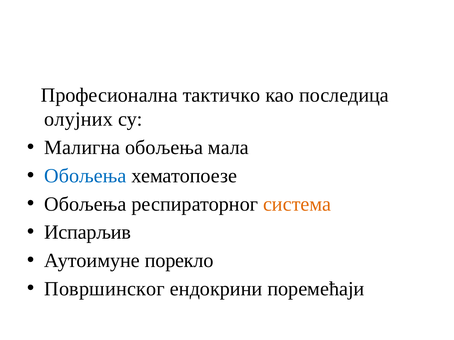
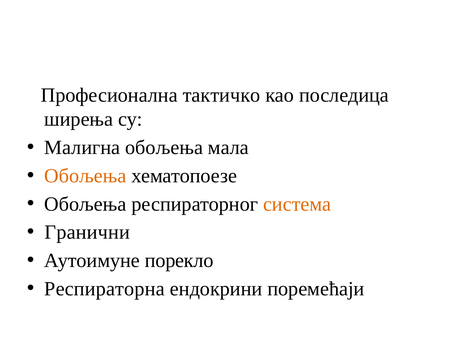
олујних: олујних -> ширења
Обољења at (85, 176) colour: blue -> orange
Испарљив: Испарљив -> Гранични
Површинског: Површинског -> Респираторна
